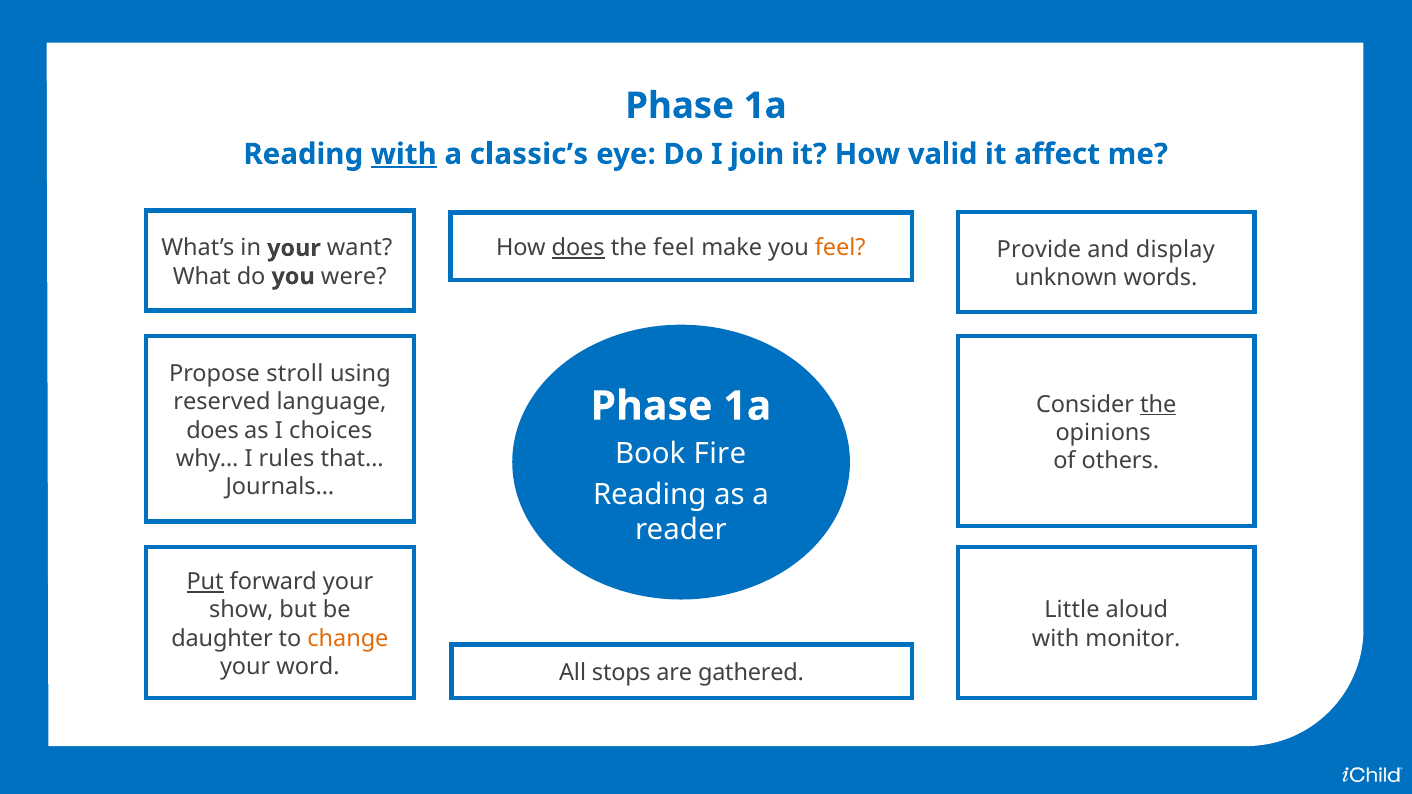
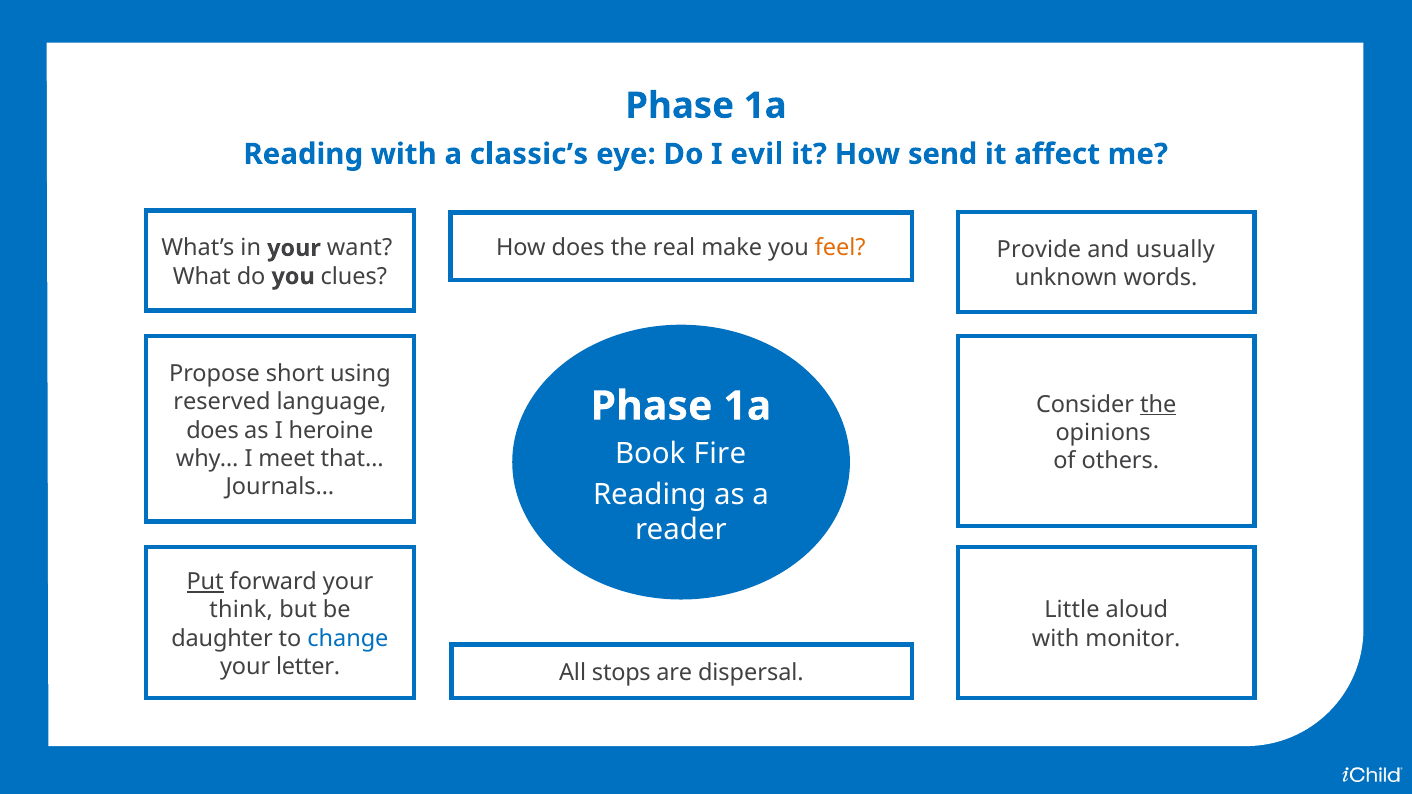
with at (404, 154) underline: present -> none
join: join -> evil
valid: valid -> send
does at (578, 248) underline: present -> none
the feel: feel -> real
display: display -> usually
were: were -> clues
stroll: stroll -> short
choices: choices -> heroine
rules: rules -> meet
show: show -> think
change colour: orange -> blue
word: word -> letter
gathered: gathered -> dispersal
